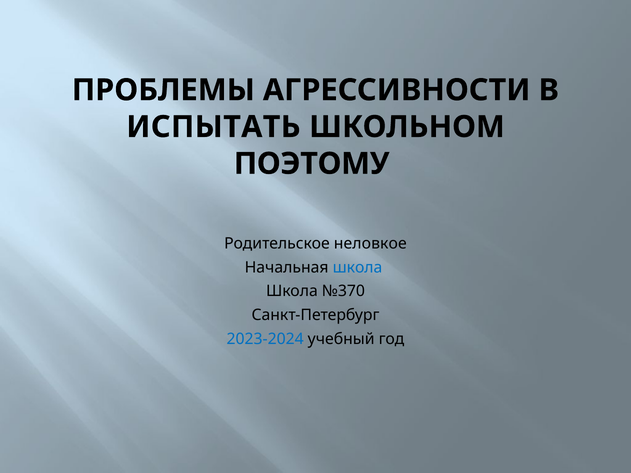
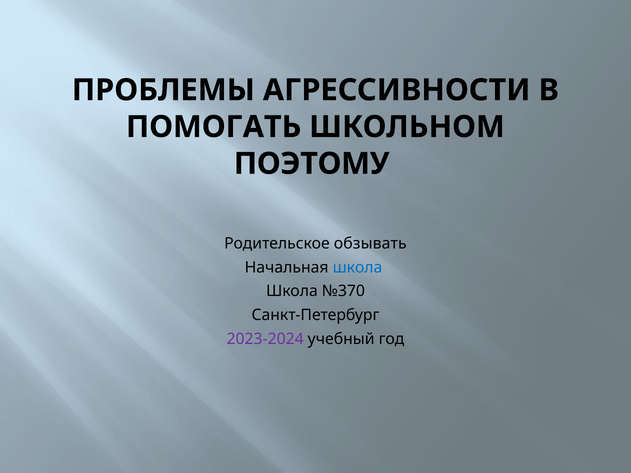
ИСПЫТАТЬ: ИСПЫТАТЬ -> ПОМОГАТЬ
неловкое: неловкое -> обзывать
2023-2024 colour: blue -> purple
